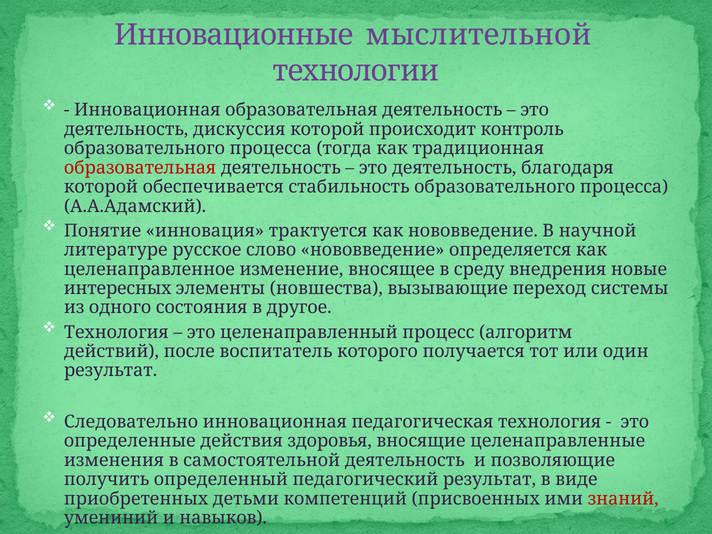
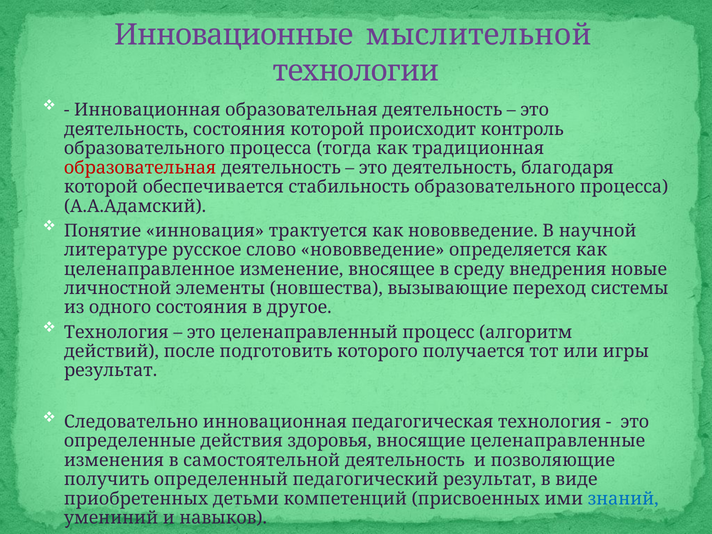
деятельность дискуссия: дискуссия -> состояния
интересных: интересных -> личностной
воспитатель: воспитатель -> подготовить
один: один -> игры
знаний colour: red -> blue
